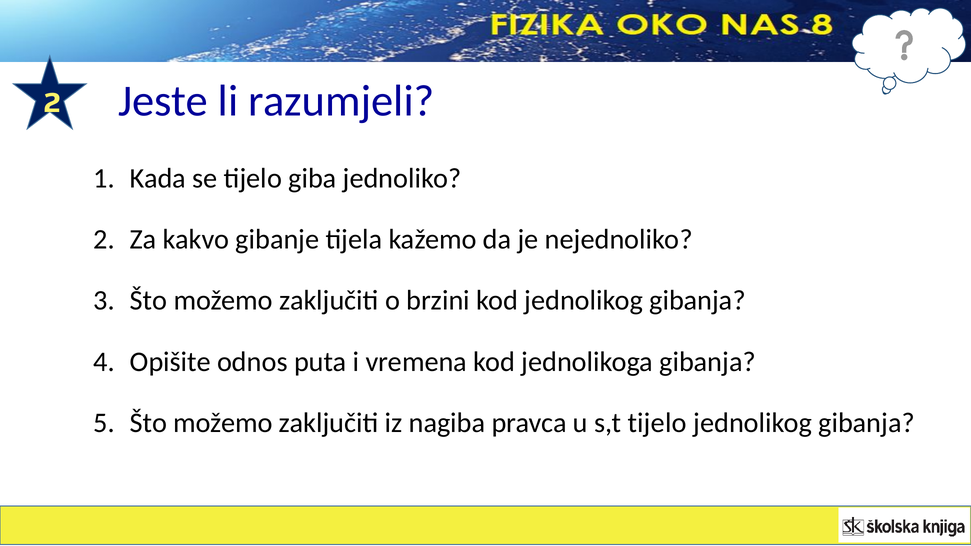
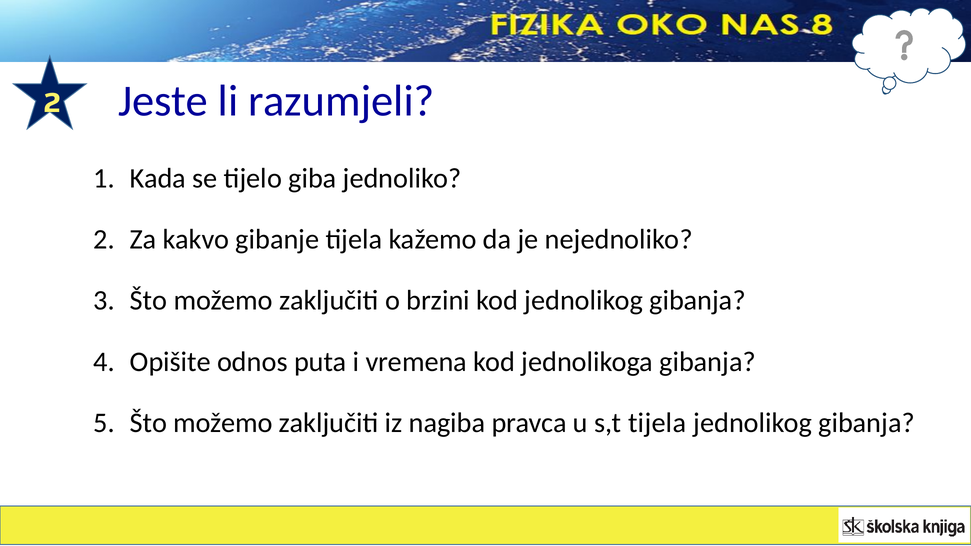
s,t tijelo: tijelo -> tijela
